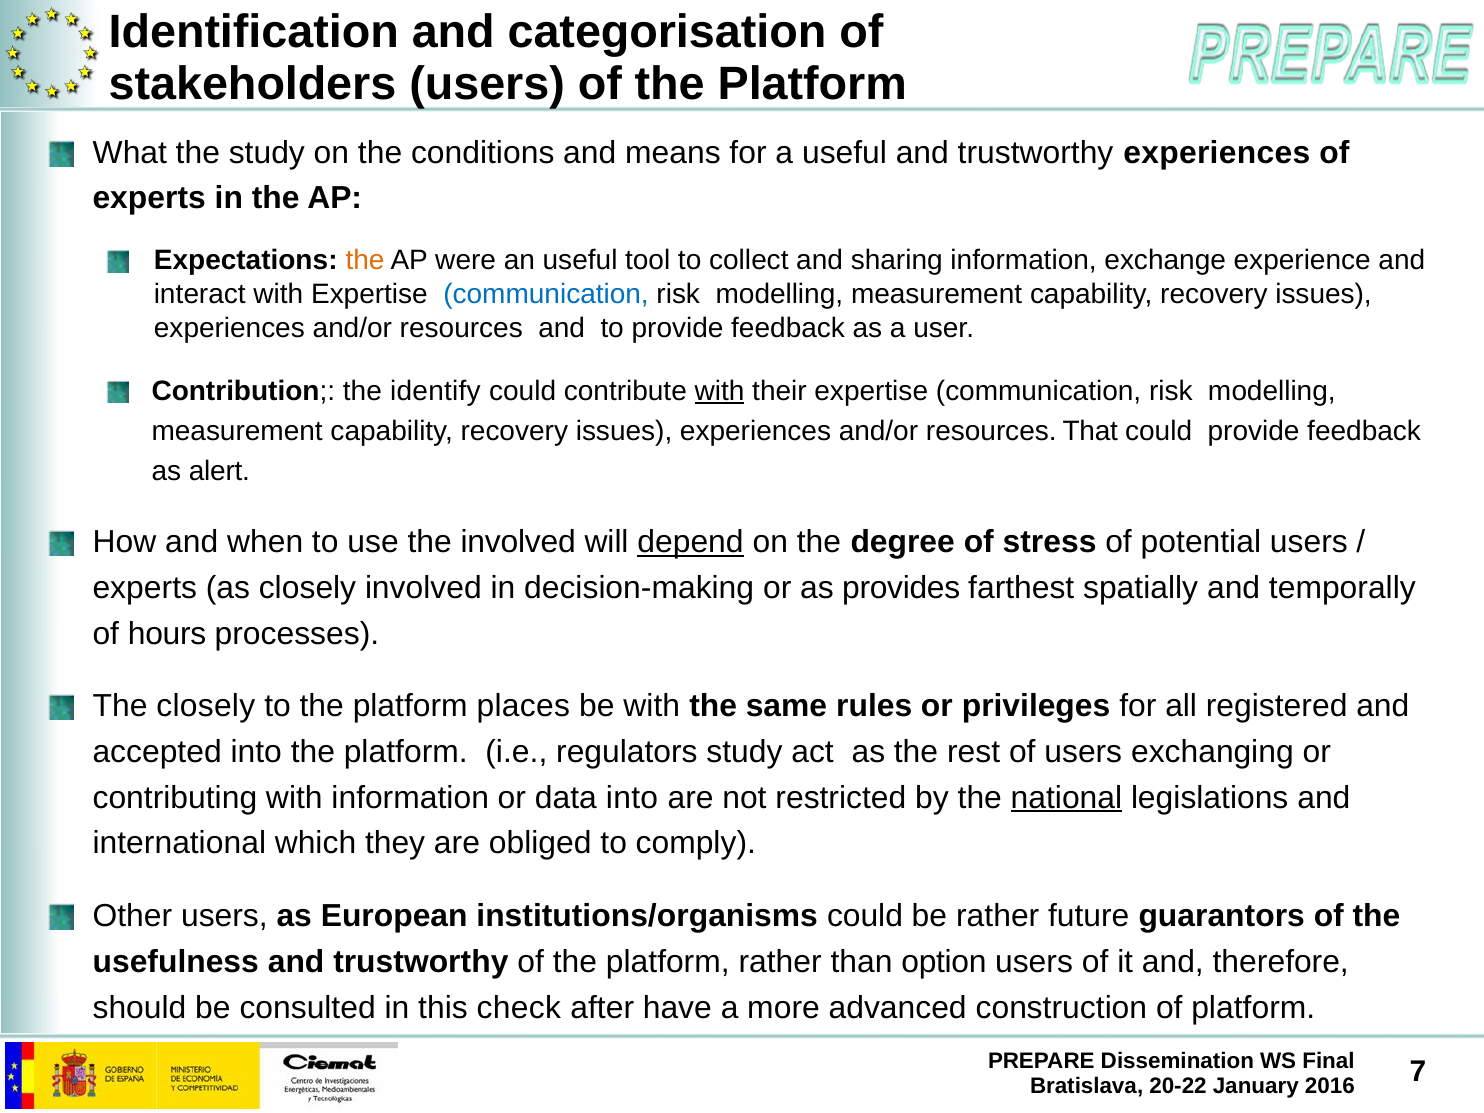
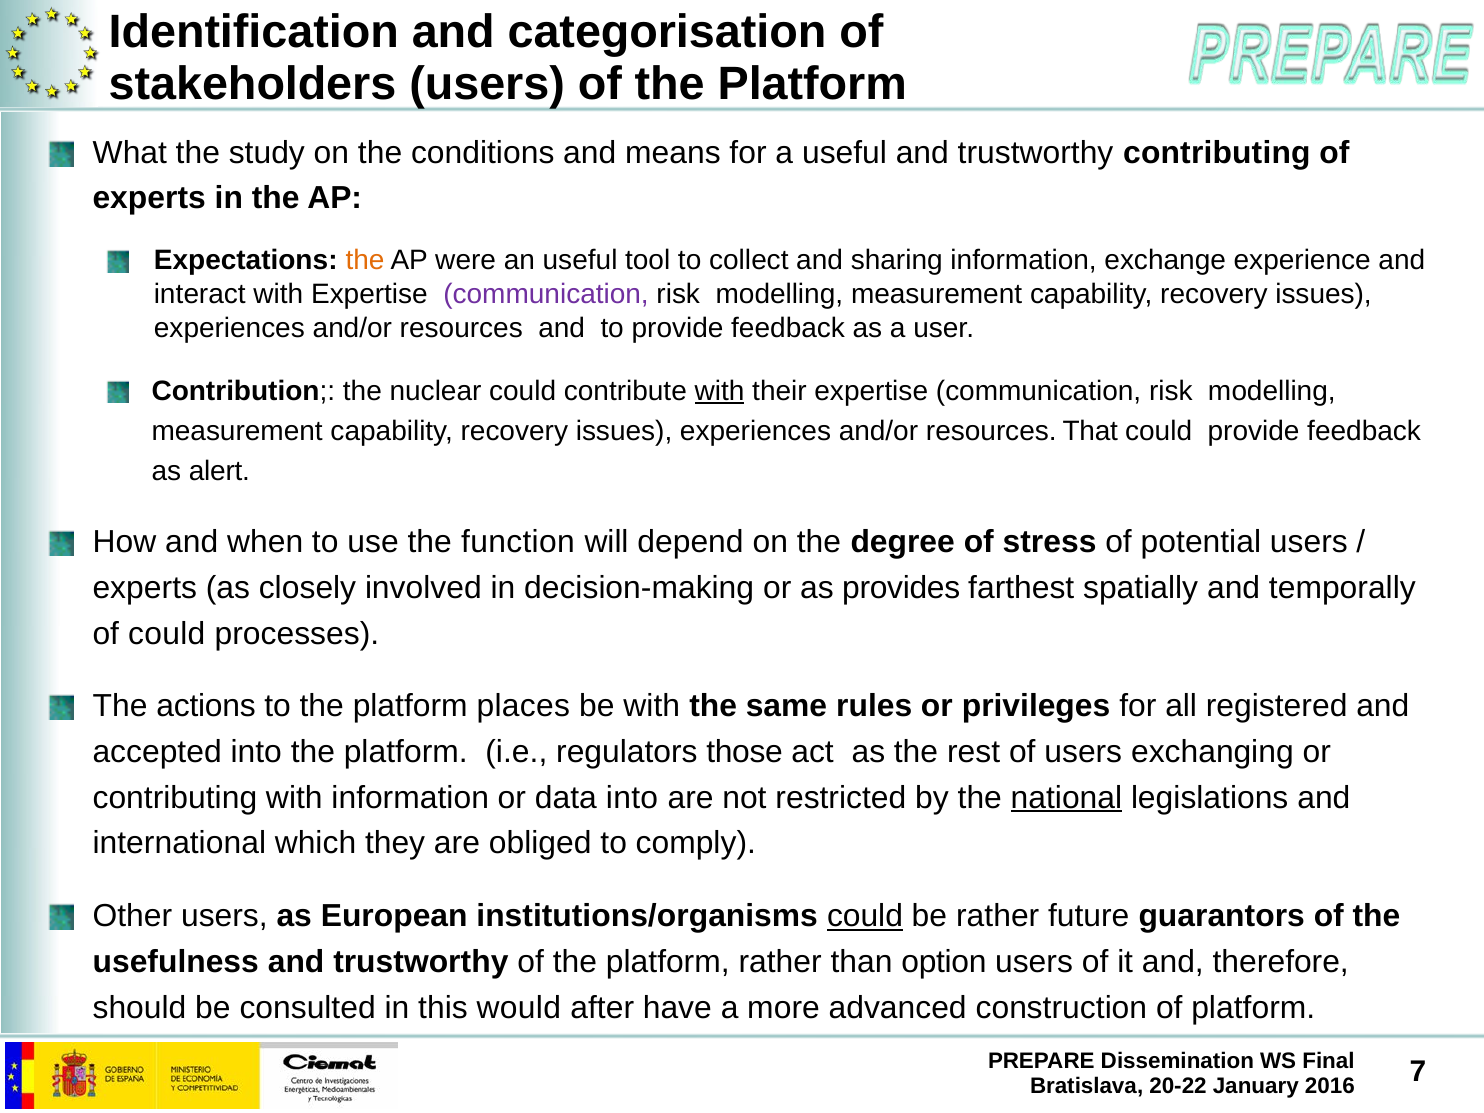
trustworthy experiences: experiences -> contributing
communication at (546, 294) colour: blue -> purple
identify: identify -> nuclear
the involved: involved -> function
depend underline: present -> none
of hours: hours -> could
The closely: closely -> actions
regulators study: study -> those
could at (865, 916) underline: none -> present
check: check -> would
